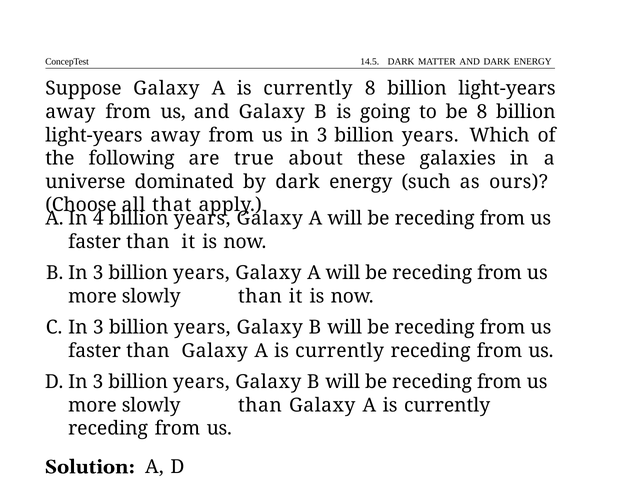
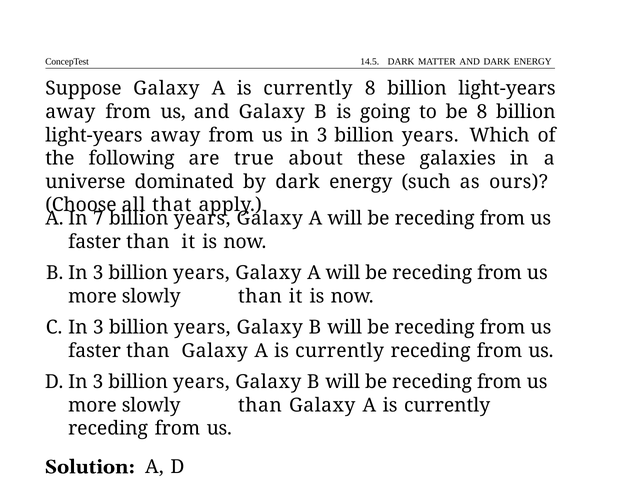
4: 4 -> 7
